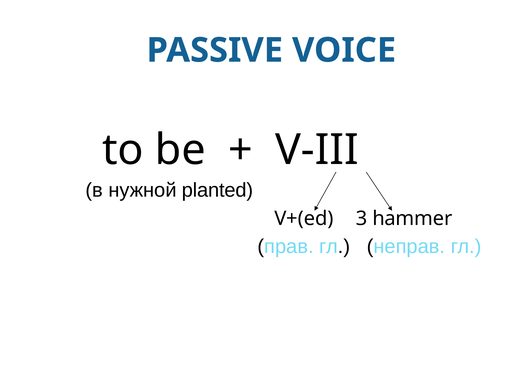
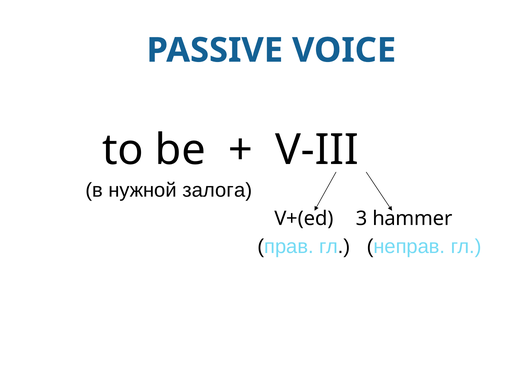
planted: planted -> залога
